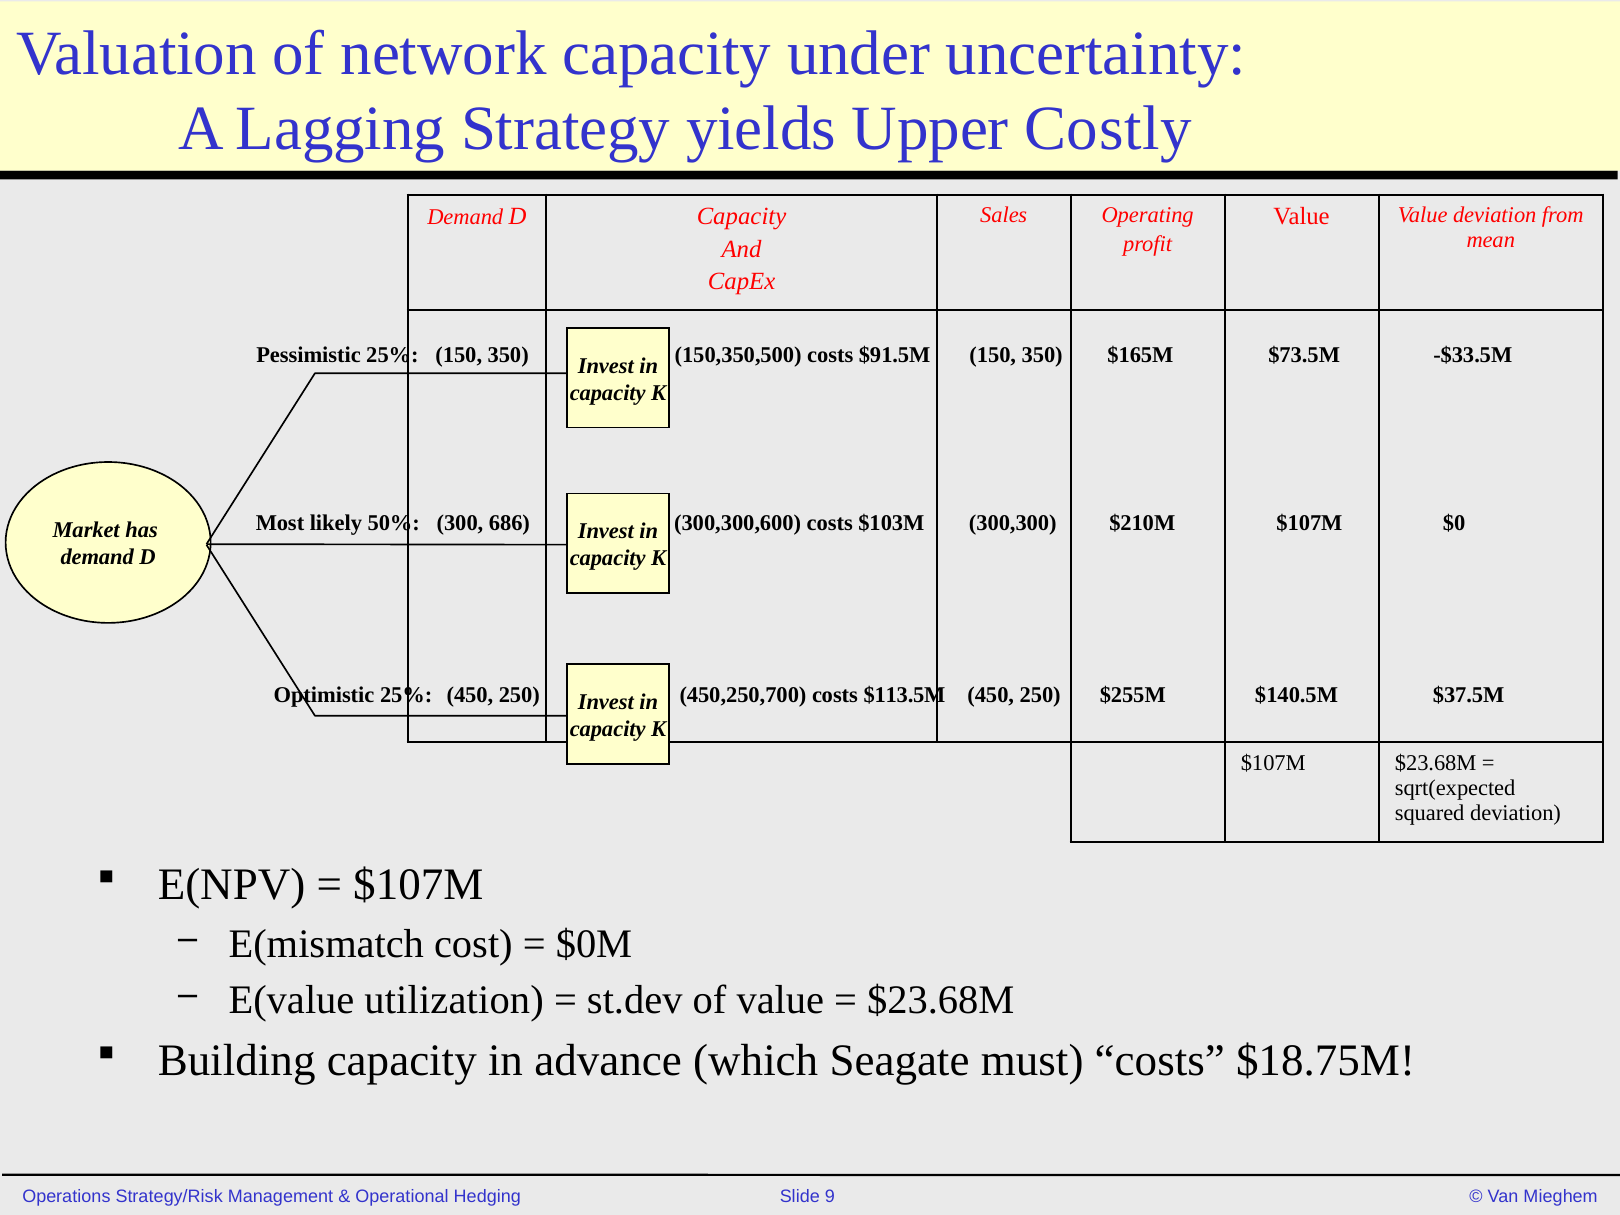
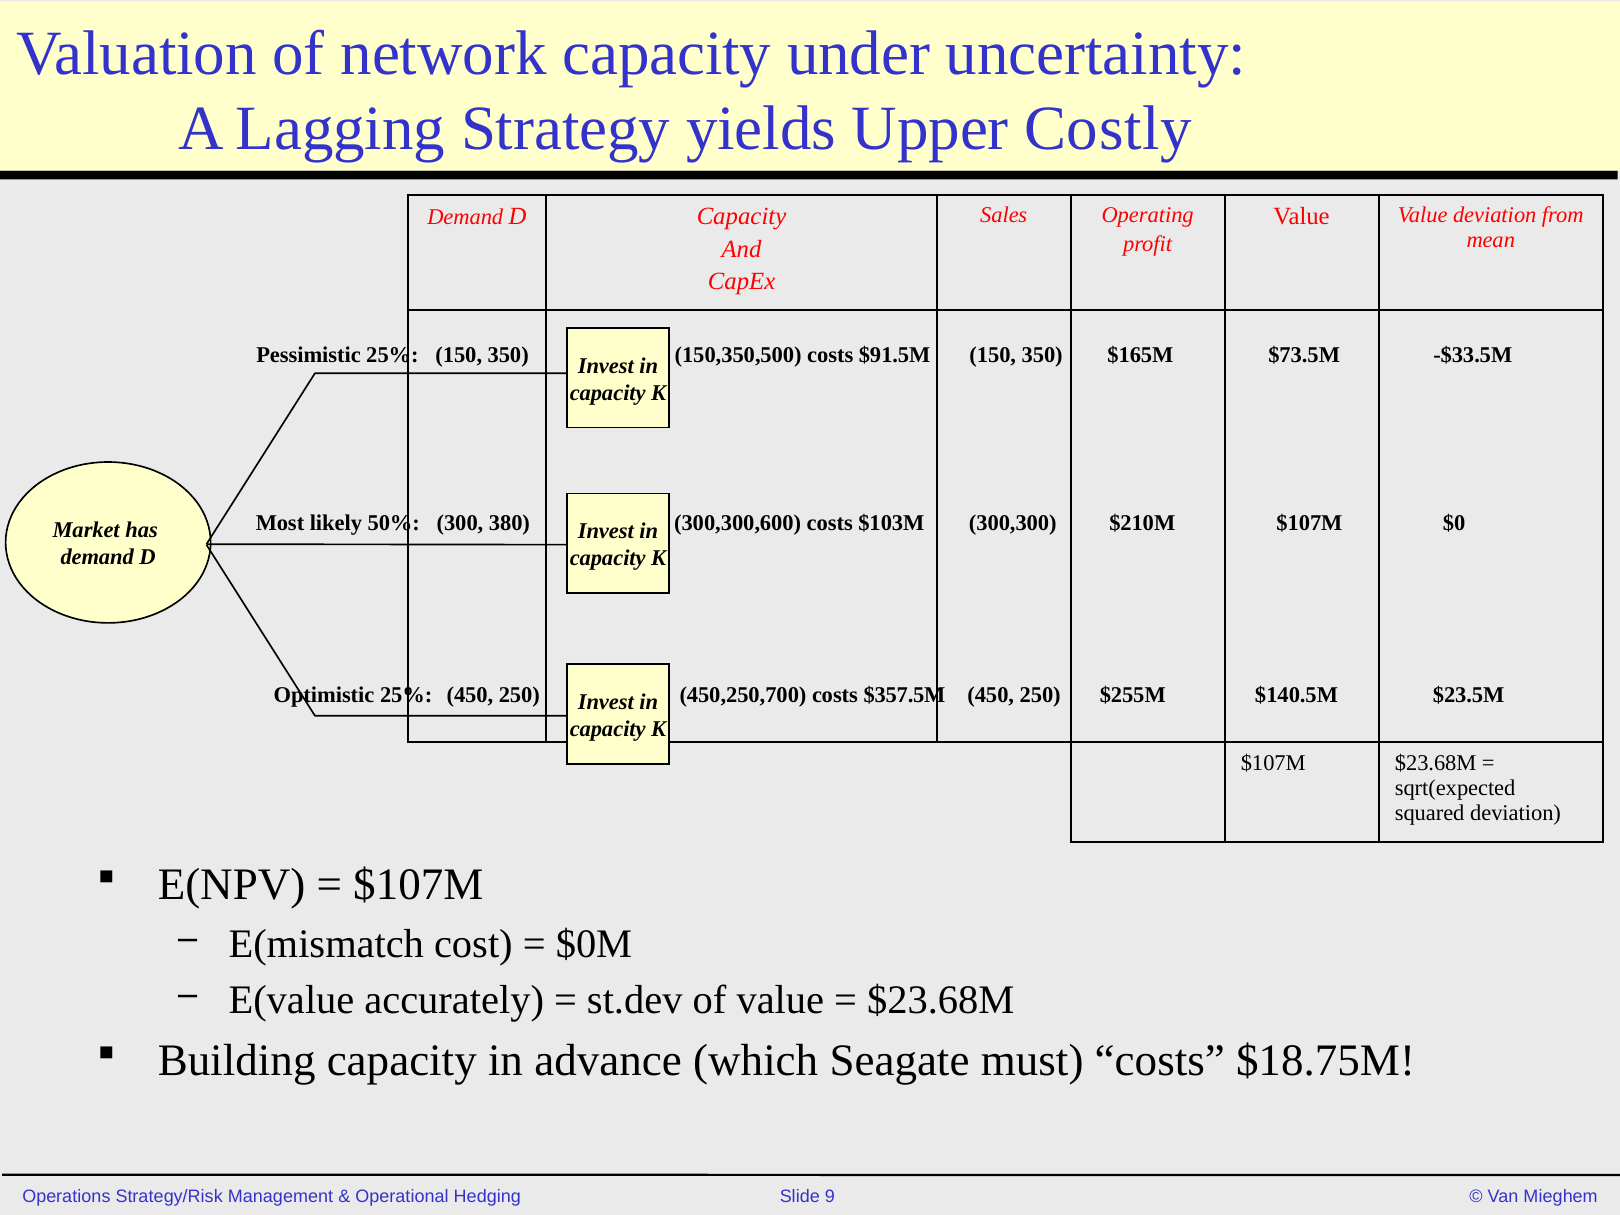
686: 686 -> 380
$113.5M: $113.5M -> $357.5M
$37.5M: $37.5M -> $23.5M
utilization: utilization -> accurately
